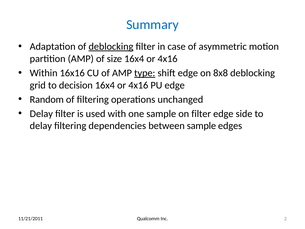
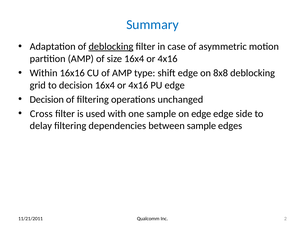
type underline: present -> none
Random at (47, 99): Random -> Decision
Delay at (41, 114): Delay -> Cross
on filter: filter -> edge
